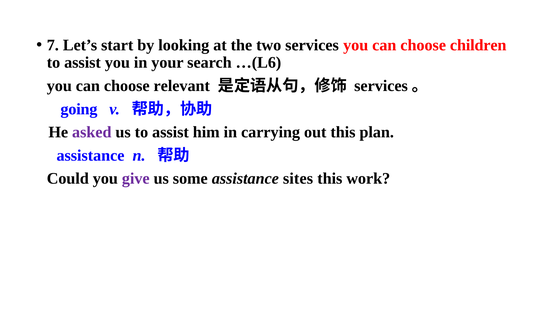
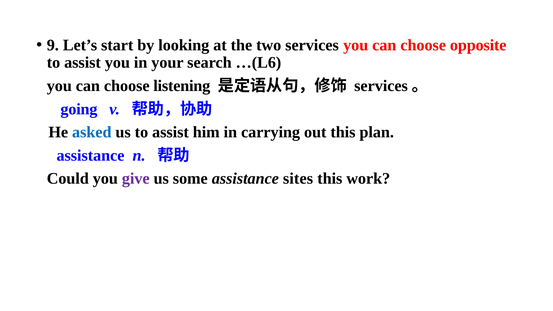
7: 7 -> 9
children: children -> opposite
relevant: relevant -> listening
asked colour: purple -> blue
